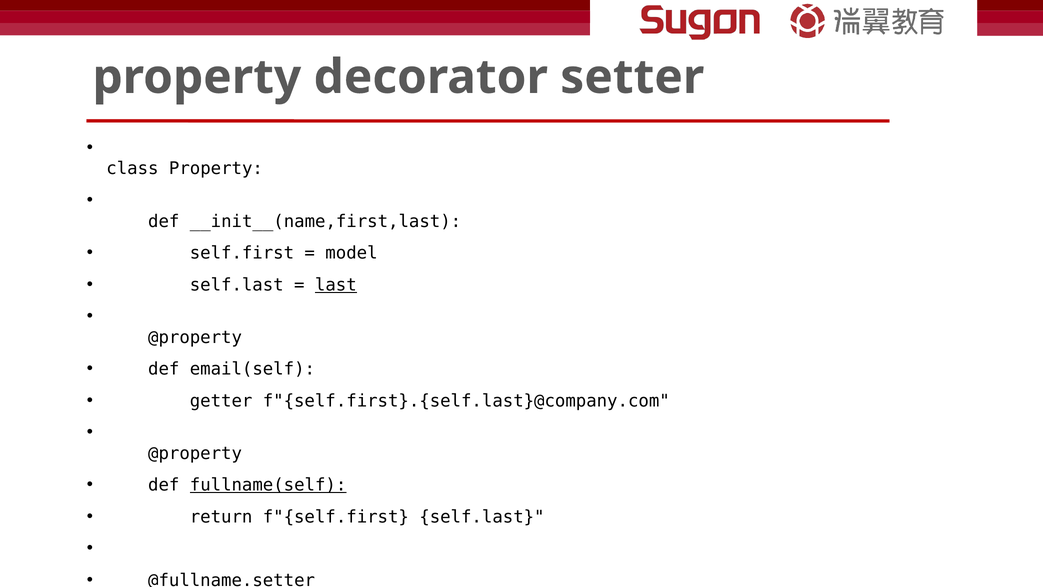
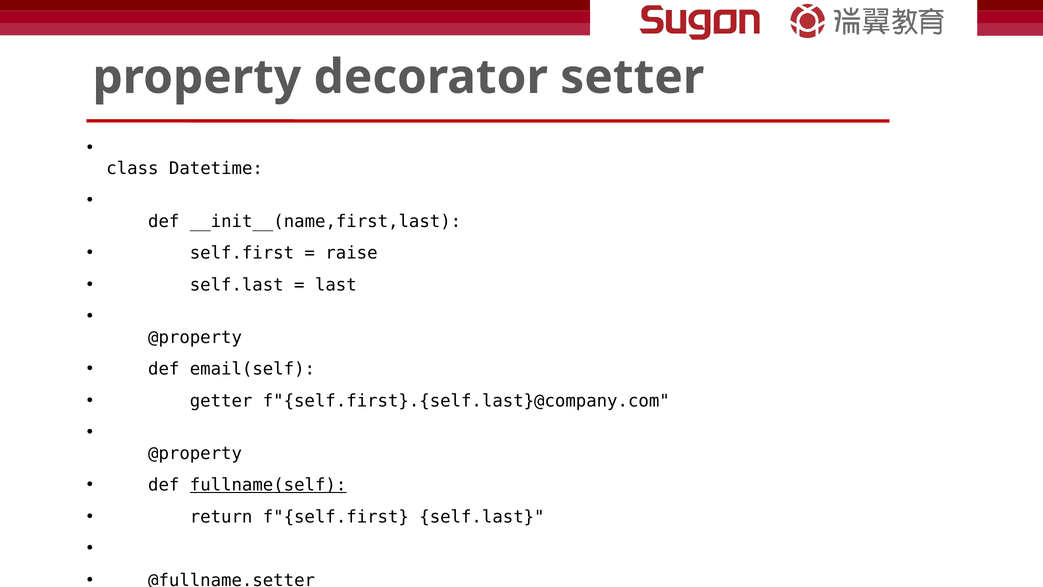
class Property: Property -> Datetime
model: model -> raise
last at (336, 285) underline: present -> none
